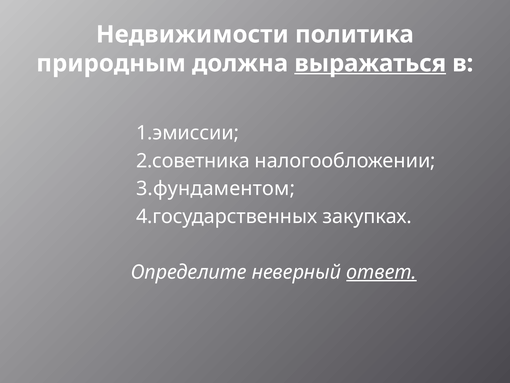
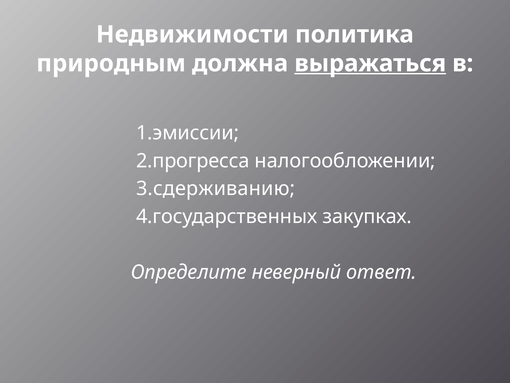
2.советника: 2.советника -> 2.прогресса
3.фундаментом: 3.фундаментом -> 3.сдерживанию
ответ underline: present -> none
